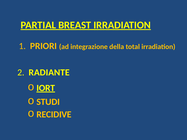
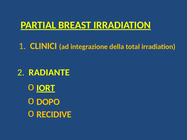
PRIORI: PRIORI -> CLINICI
STUDI: STUDI -> DOPO
